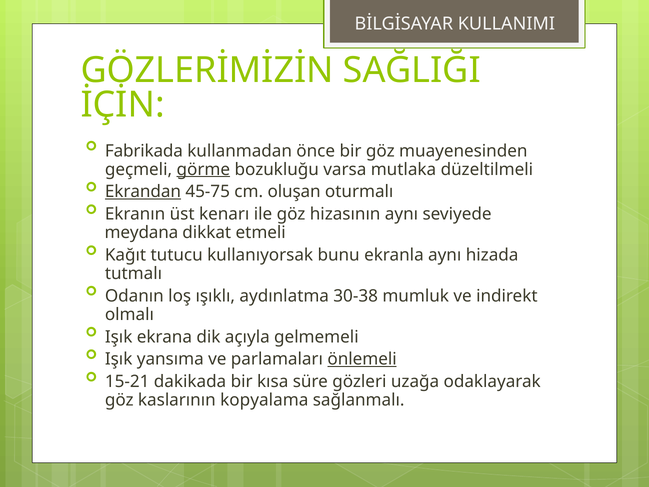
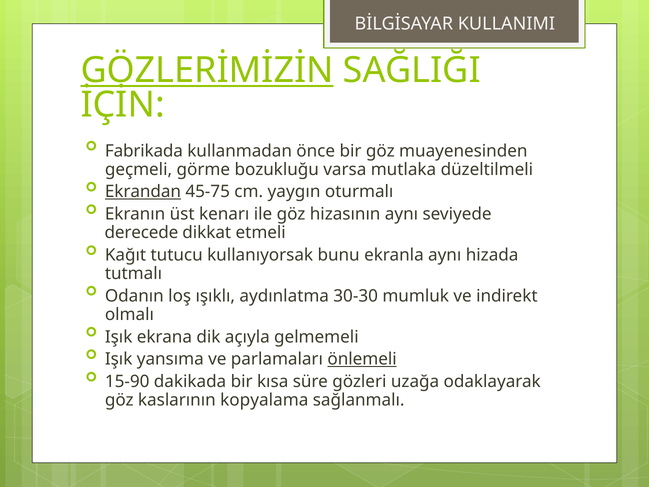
GÖZLERİMİZİN underline: none -> present
görme underline: present -> none
oluşan: oluşan -> yaygın
meydana: meydana -> derecede
30-38: 30-38 -> 30-30
15-21: 15-21 -> 15-90
